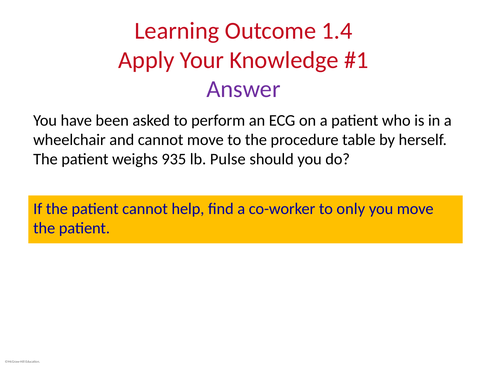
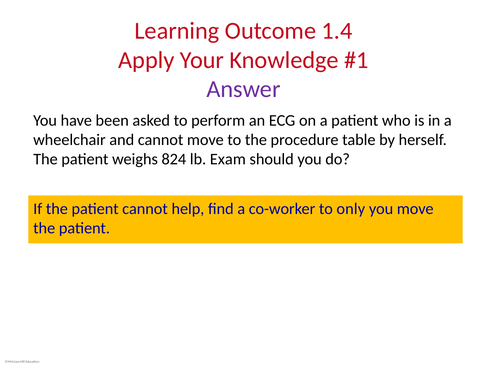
935: 935 -> 824
Pulse: Pulse -> Exam
